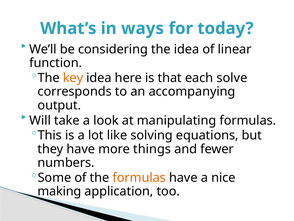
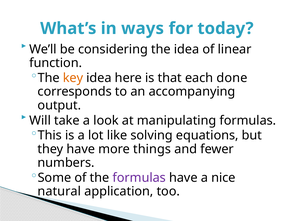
solve: solve -> done
formulas at (139, 177) colour: orange -> purple
making: making -> natural
